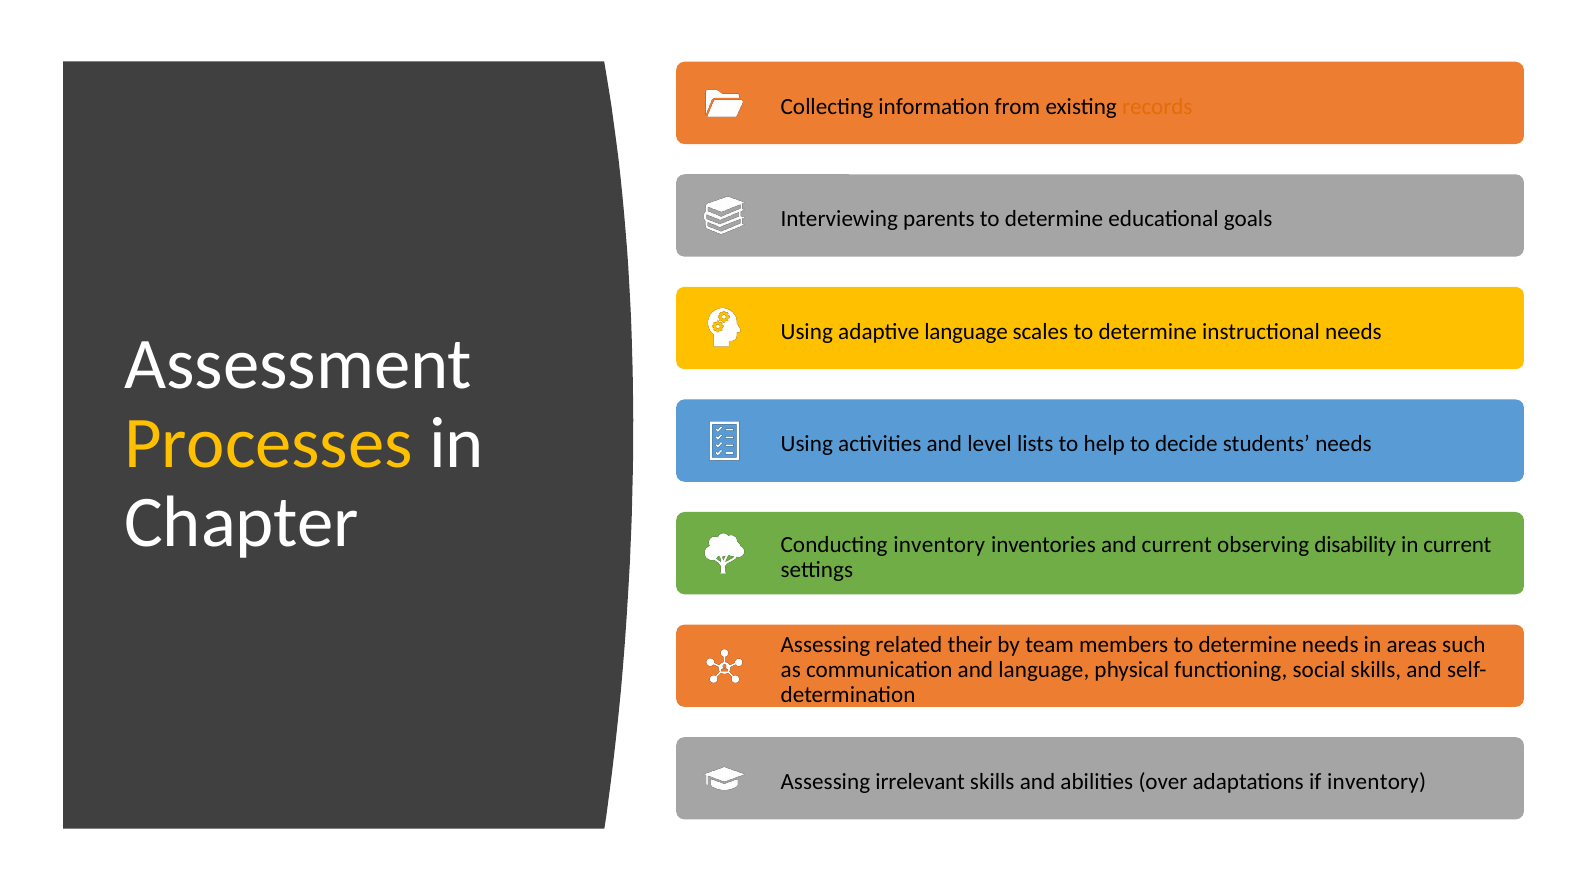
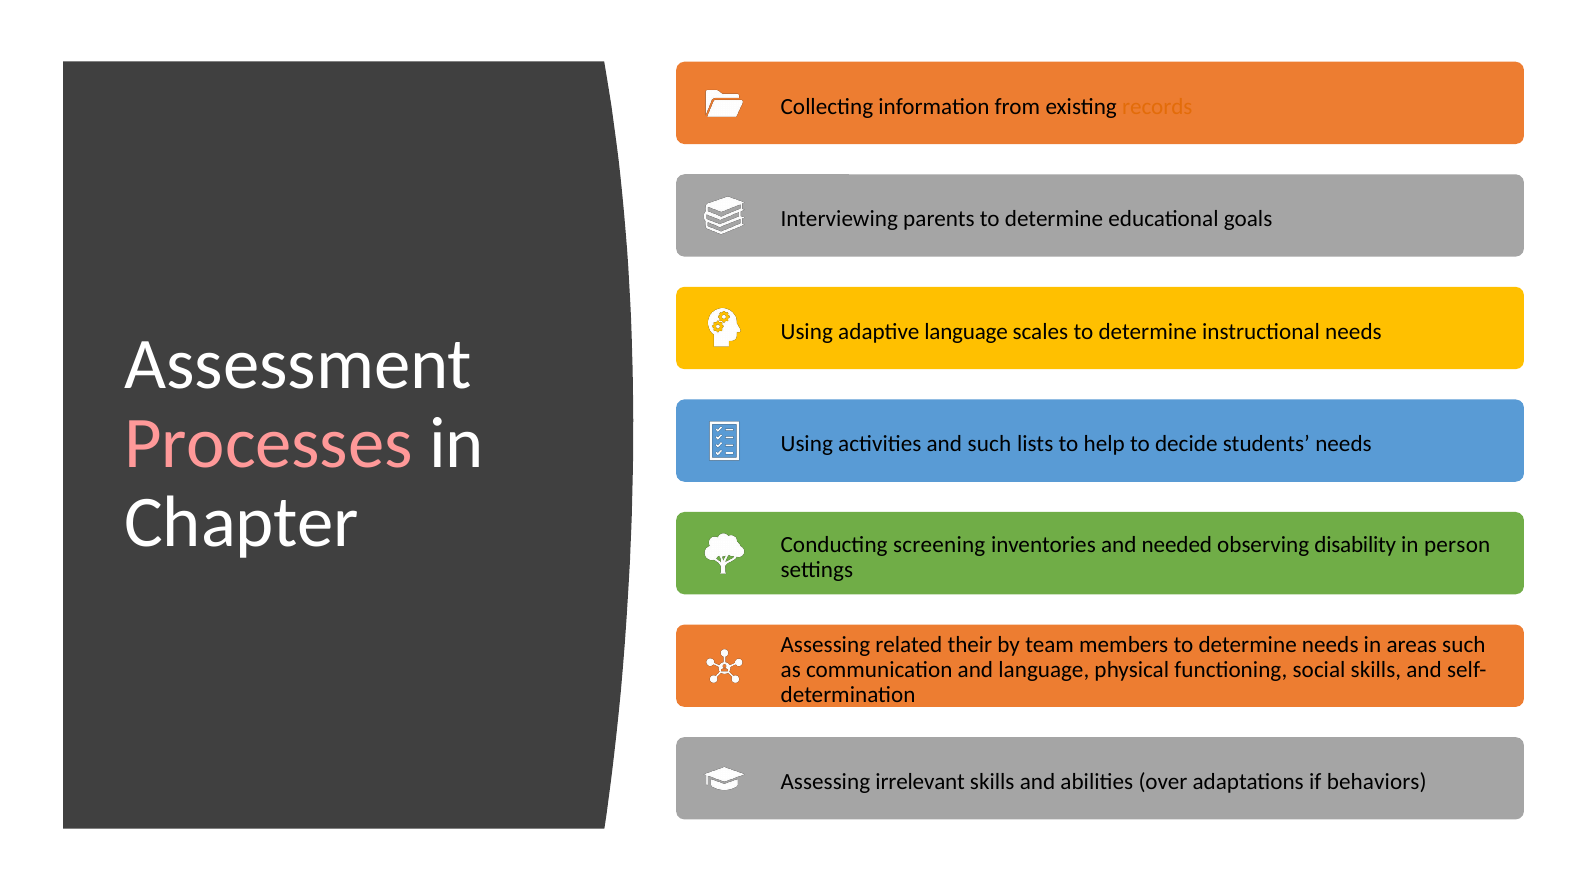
Processes colour: yellow -> pink
and level: level -> such
Conducting inventory: inventory -> screening
and current: current -> needed
in current: current -> person
if inventory: inventory -> behaviors
